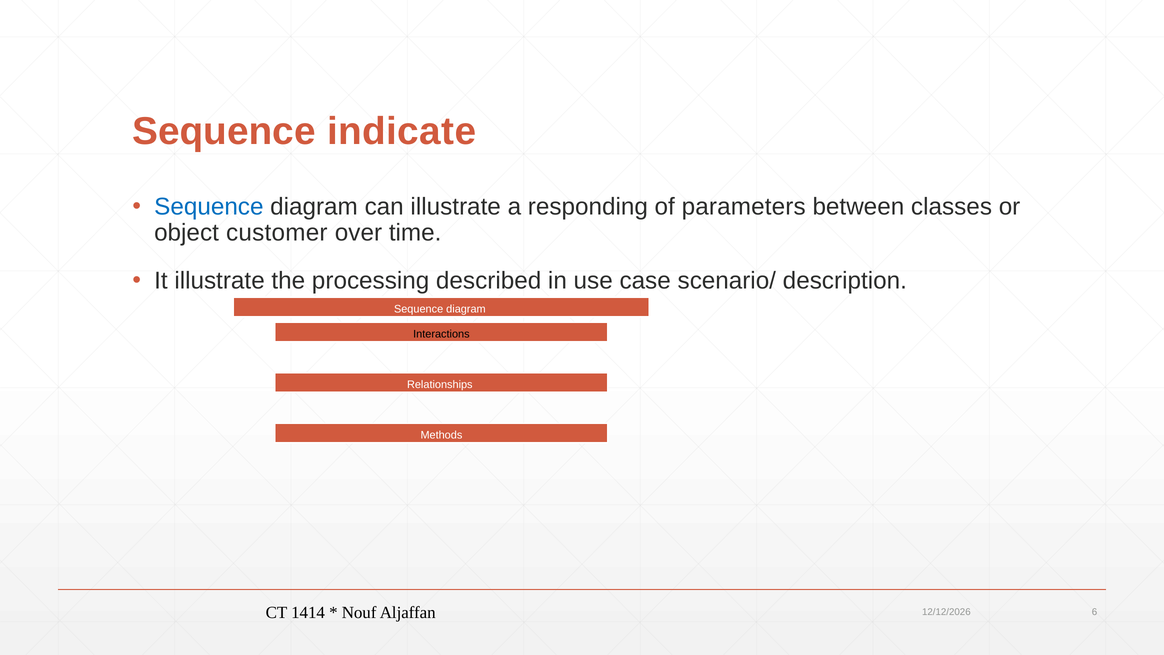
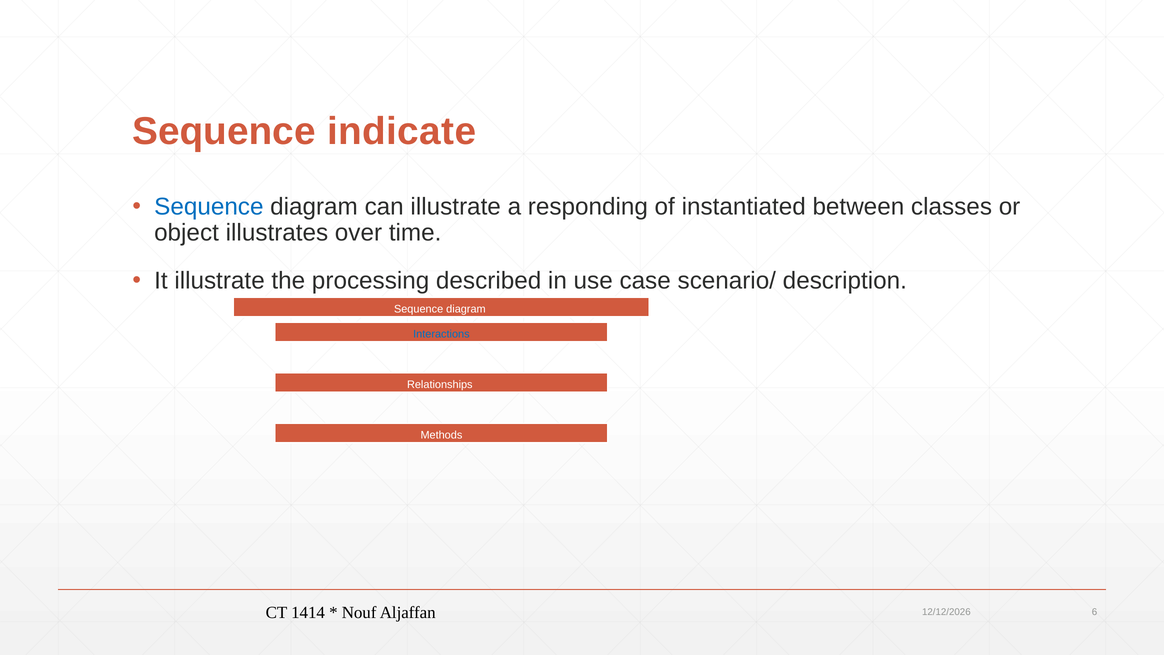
parameters: parameters -> instantiated
customer: customer -> illustrates
Interactions colour: black -> blue
